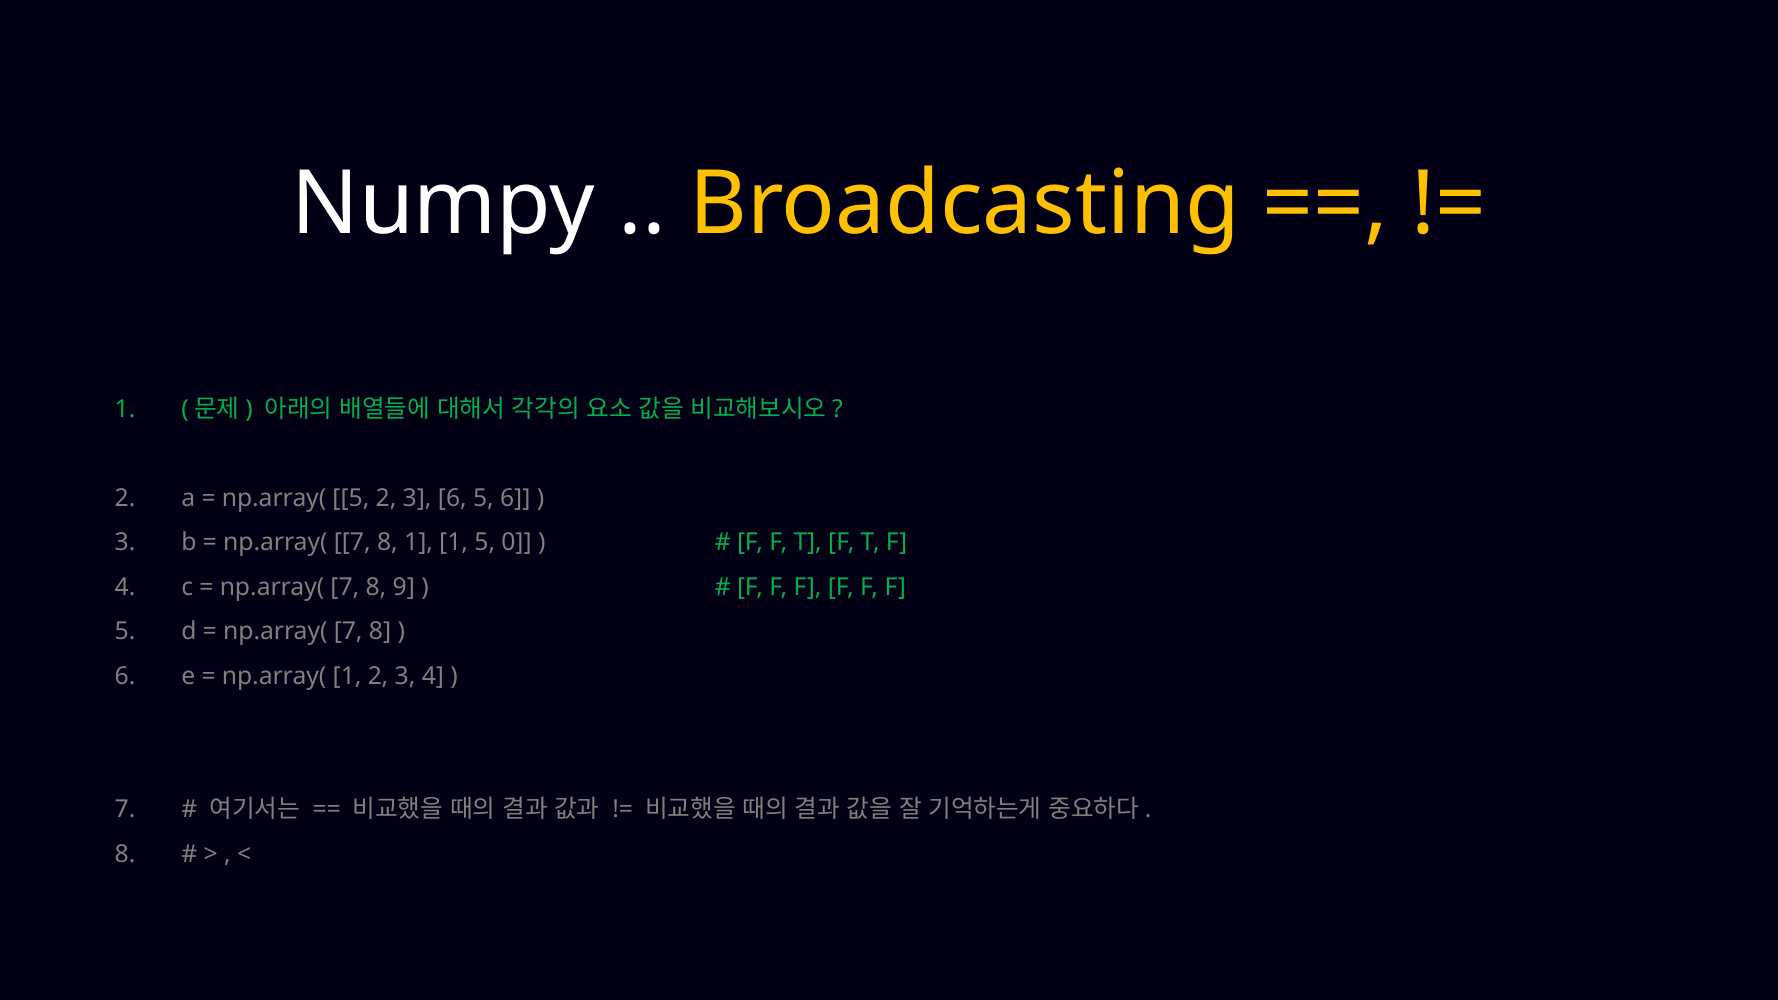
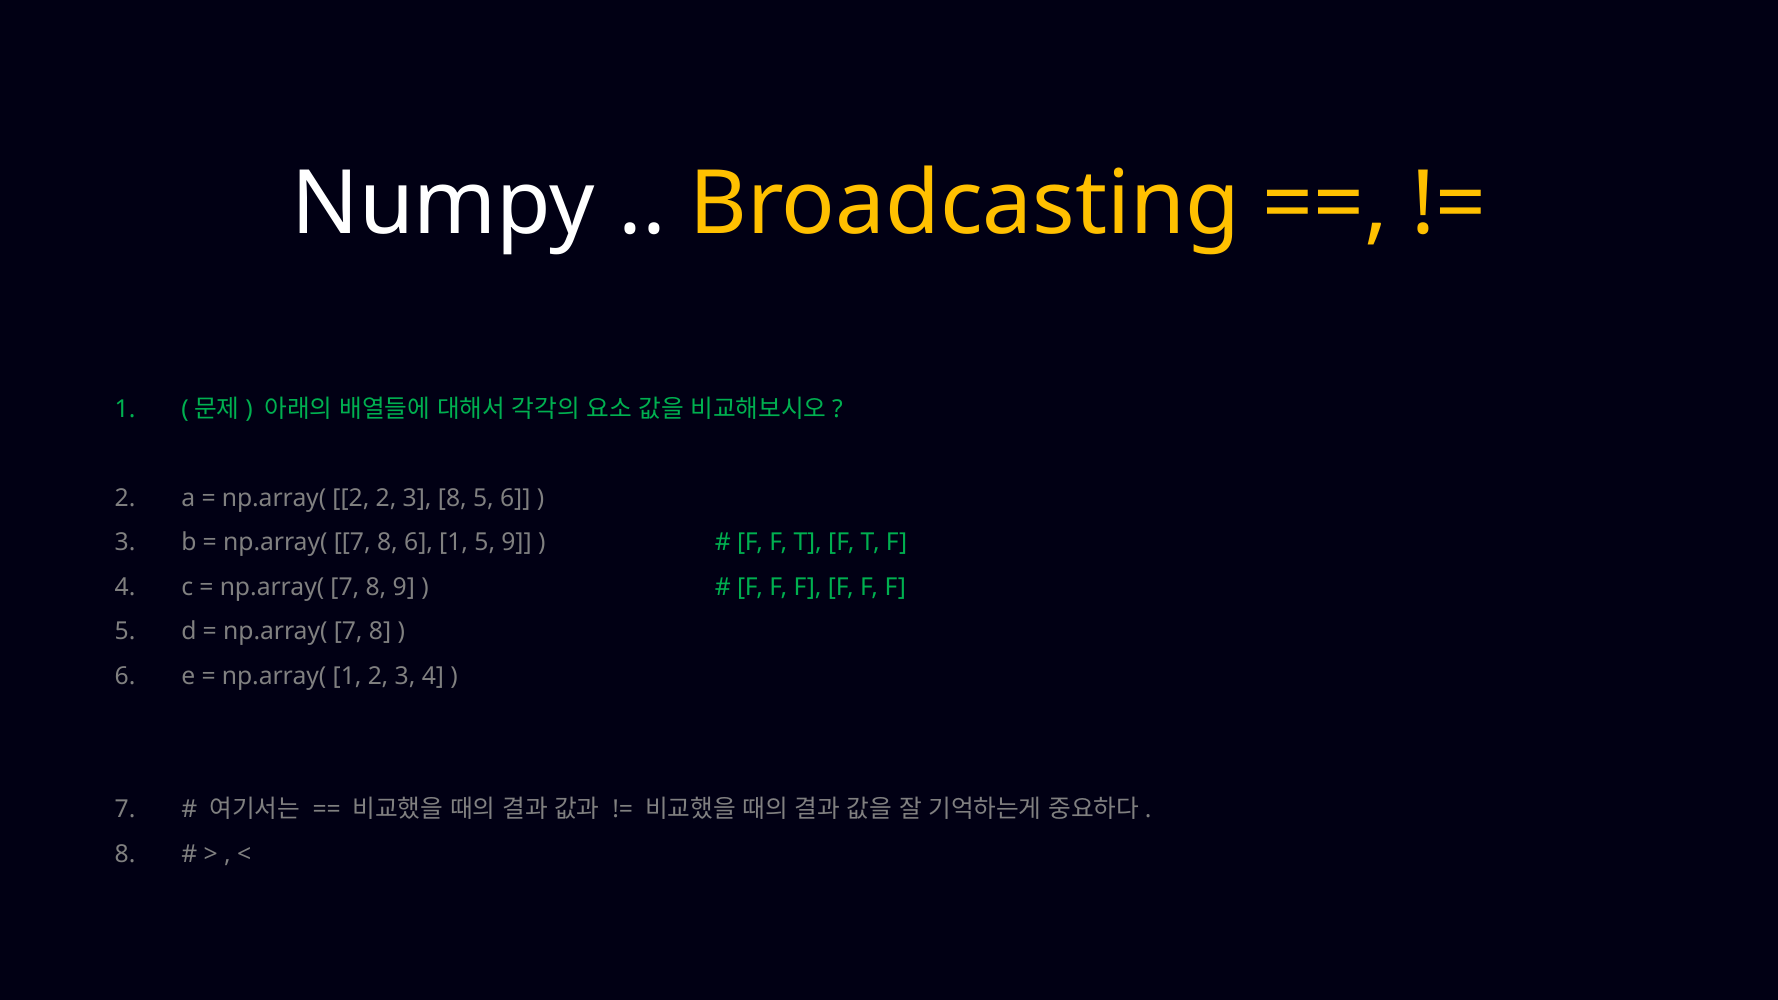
np.array( 5: 5 -> 2
3 6: 6 -> 8
8 1: 1 -> 6
5 0: 0 -> 9
